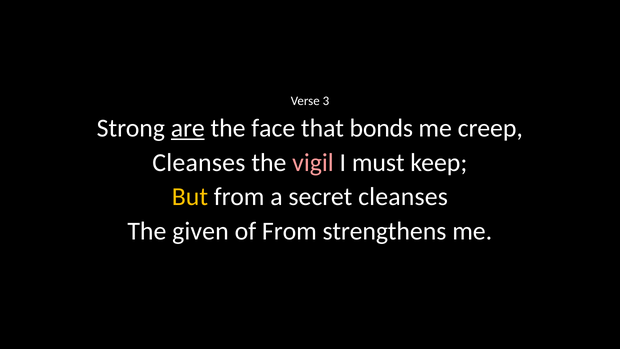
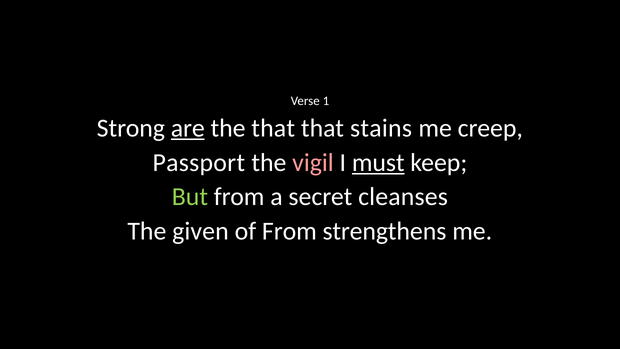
3: 3 -> 1
the face: face -> that
bonds: bonds -> stains
Cleanses at (199, 162): Cleanses -> Passport
must underline: none -> present
But colour: yellow -> light green
